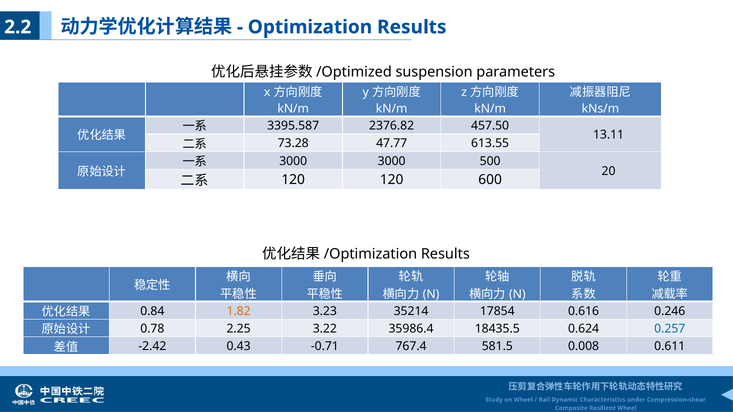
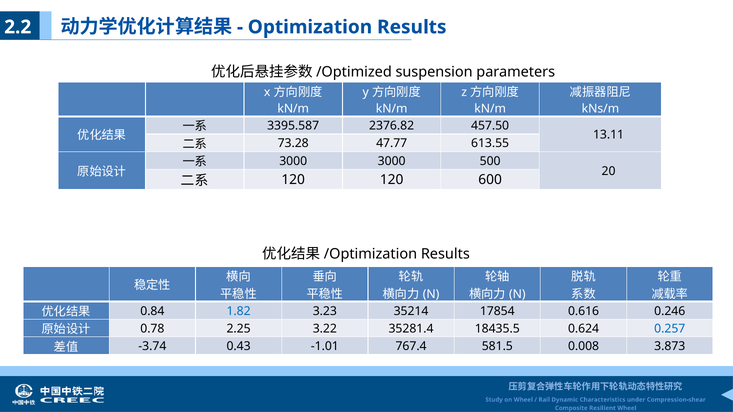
1.82 colour: orange -> blue
35986.4: 35986.4 -> 35281.4
-2.42: -2.42 -> -3.74
-0.71: -0.71 -> -1.01
0.611: 0.611 -> 3.873
